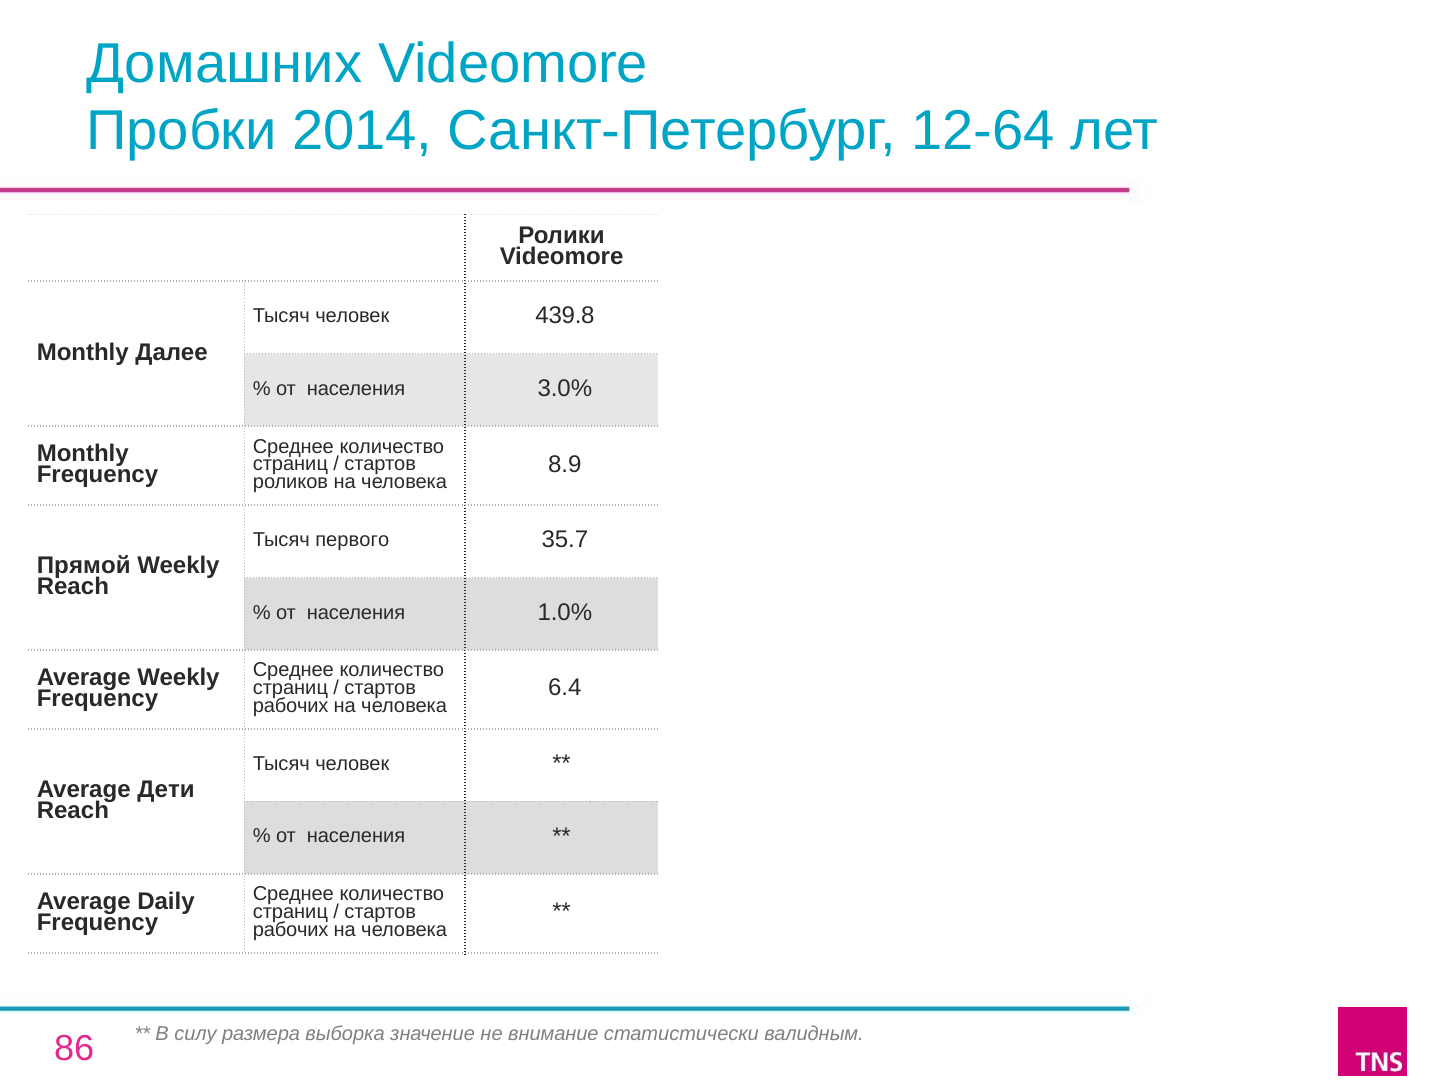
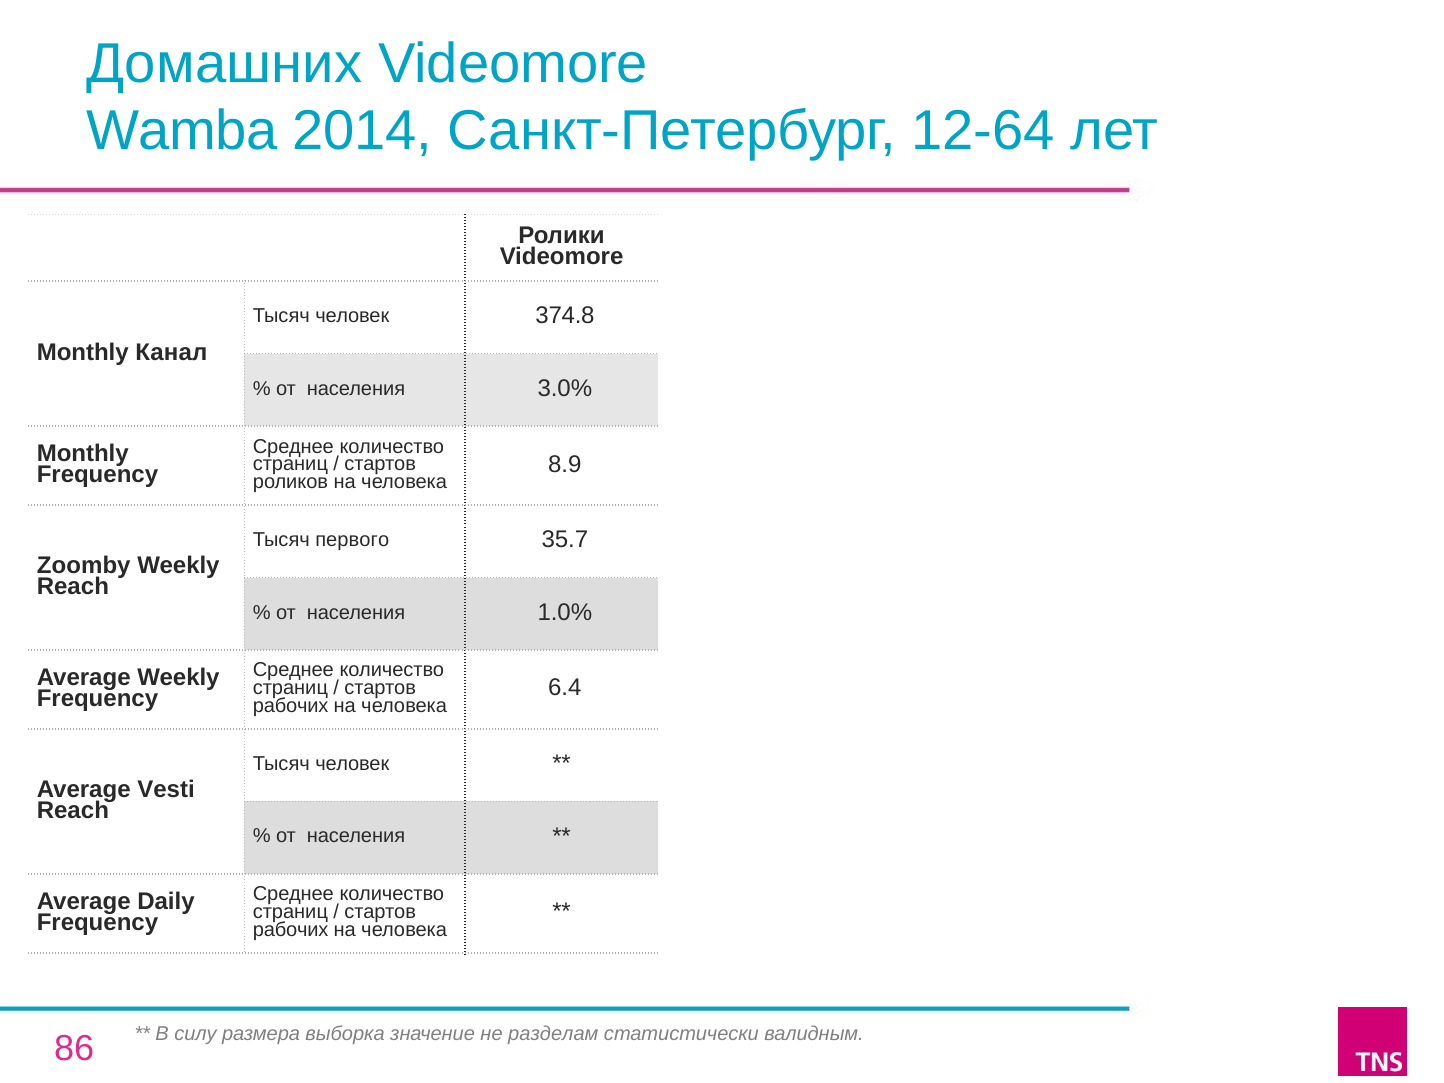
Пробки: Пробки -> Wamba
439.8: 439.8 -> 374.8
Далее: Далее -> Канал
Прямой: Прямой -> Zoomby
Дети: Дети -> Vesti
внимание: внимание -> разделам
